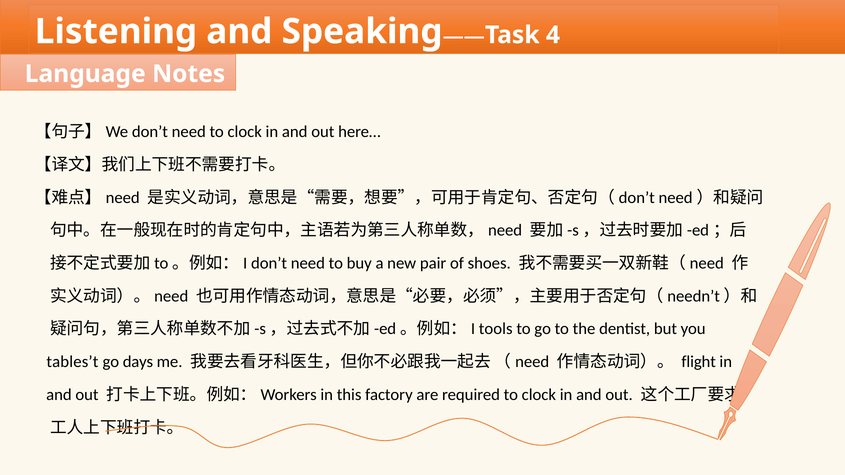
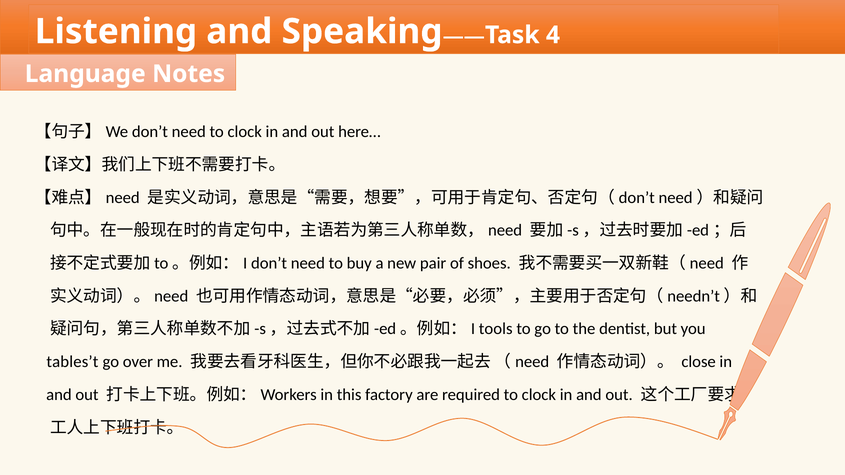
days: days -> over
flight: flight -> close
